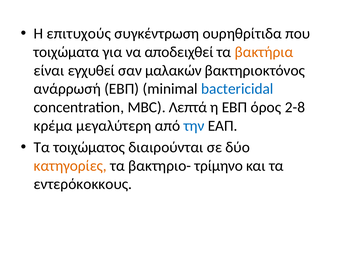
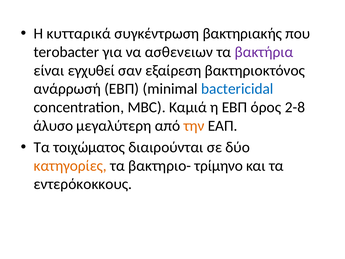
επιτυχούς: επιτυχούς -> κυτταρικά
ουρηθρίτιδα: ουρηθρίτιδα -> βακτηριακής
τοιχώματα: τοιχώματα -> terobacter
αποδειχθεί: αποδειχθεί -> ασθενειων
βακτήρια colour: orange -> purple
μαλακών: μαλακών -> εξαίρεση
Λεπτά: Λεπτά -> Καμιά
κρέμα: κρέμα -> άλυσο
την colour: blue -> orange
